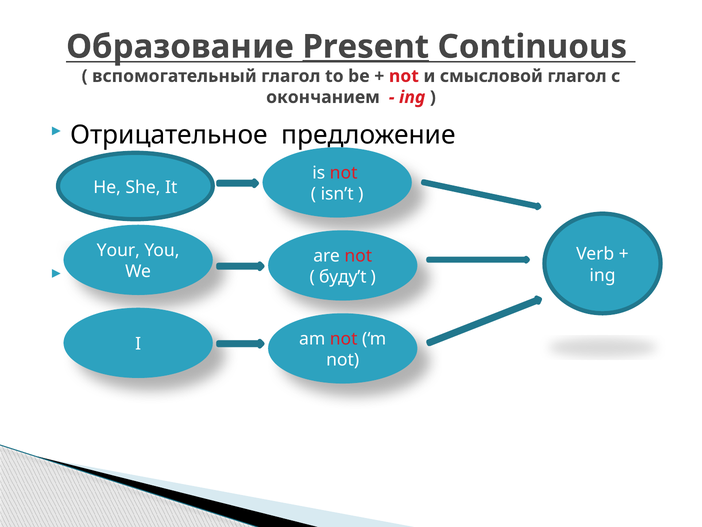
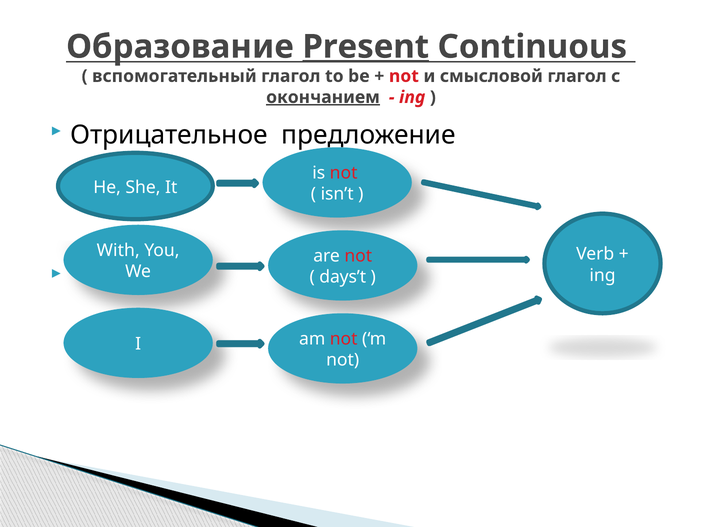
окончанием underline: none -> present
Your: Your -> With
буду’t: буду’t -> days’t
